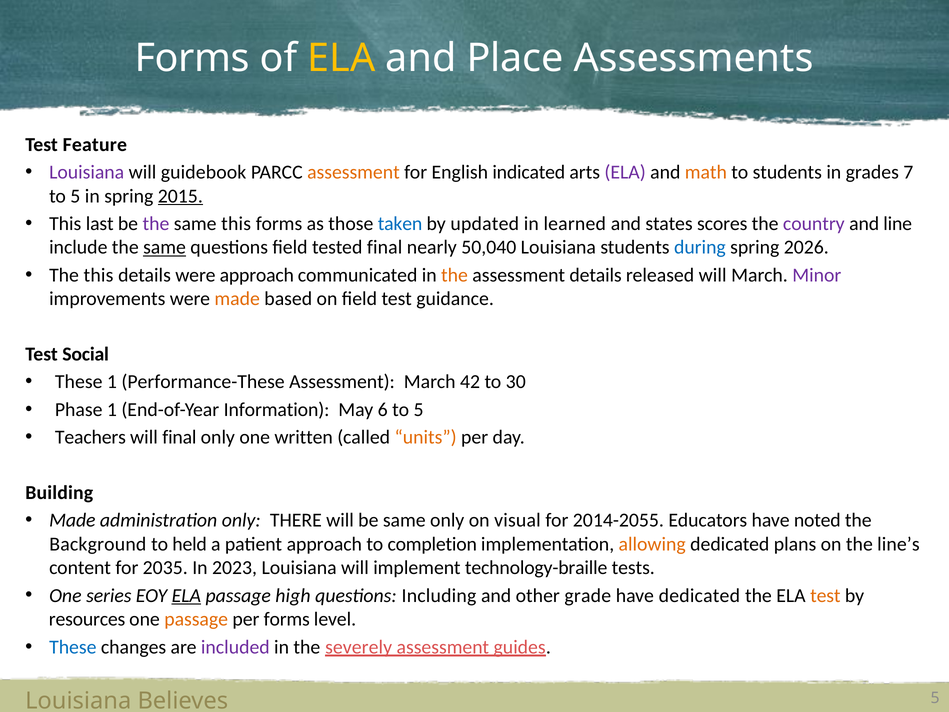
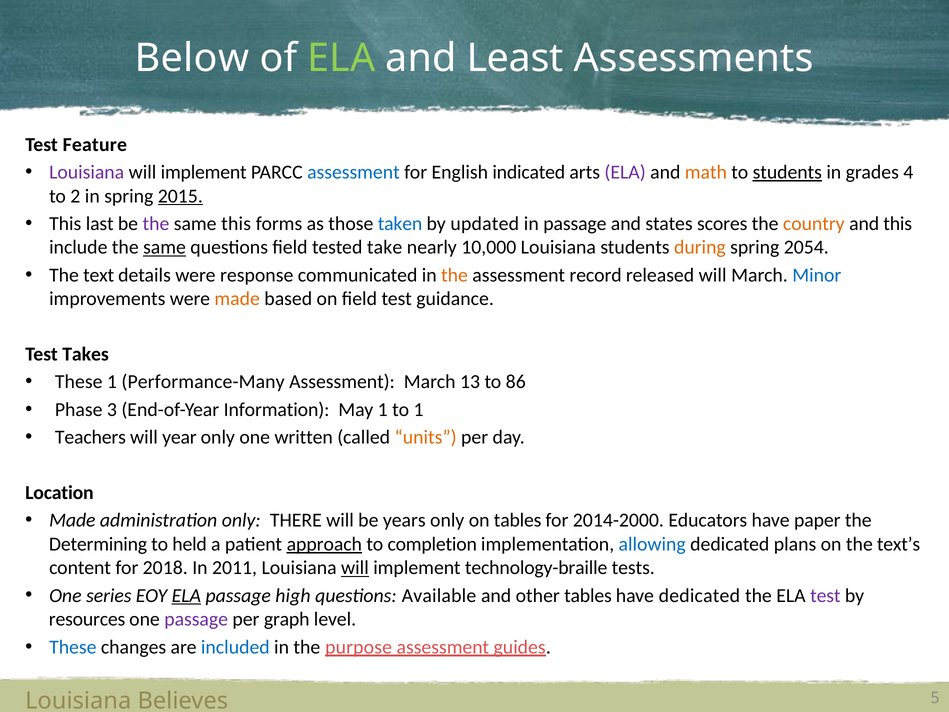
Forms at (192, 58): Forms -> Below
ELA at (341, 58) colour: yellow -> light green
Place: Place -> Least
guidebook at (204, 172): guidebook -> implement
assessment at (353, 172) colour: orange -> blue
students at (787, 172) underline: none -> present
7: 7 -> 4
5 at (75, 196): 5 -> 2
in learned: learned -> passage
country colour: purple -> orange
and line: line -> this
tested final: final -> take
50,040: 50,040 -> 10,000
during colour: blue -> orange
2026: 2026 -> 2054
The this: this -> text
were approach: approach -> response
assessment details: details -> record
Minor colour: purple -> blue
Social: Social -> Takes
Performance-These: Performance-These -> Performance-Many
42: 42 -> 13
30: 30 -> 86
Phase 1: 1 -> 3
May 6: 6 -> 1
5 at (419, 410): 5 -> 1
will final: final -> year
Building: Building -> Location
be same: same -> years
on visual: visual -> tables
2014-2055: 2014-2055 -> 2014-2000
noted: noted -> paper
Background: Background -> Determining
approach at (324, 544) underline: none -> present
allowing colour: orange -> blue
line’s: line’s -> text’s
2035: 2035 -> 2018
2023: 2023 -> 2011
will at (355, 568) underline: none -> present
Including: Including -> Available
other grade: grade -> tables
test at (825, 595) colour: orange -> purple
passage at (196, 619) colour: orange -> purple
per forms: forms -> graph
included colour: purple -> blue
severely: severely -> purpose
